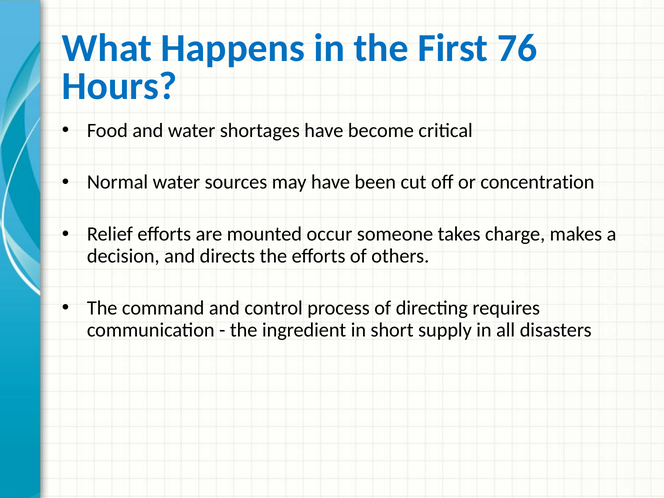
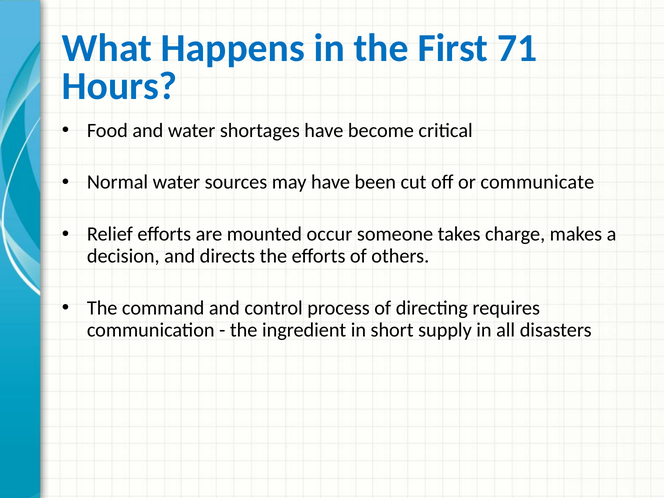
76: 76 -> 71
concentration: concentration -> communicate
